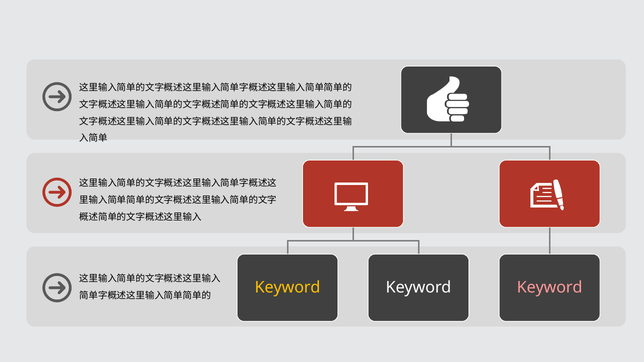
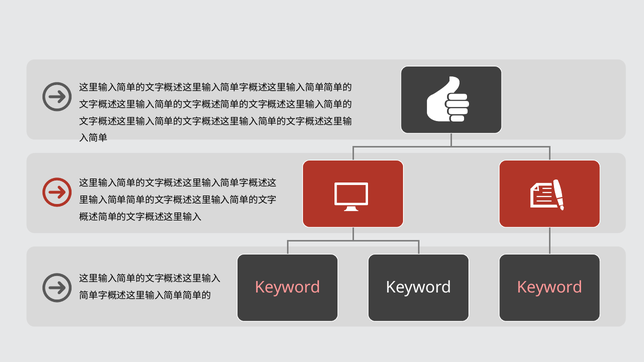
Keyword at (288, 288) colour: yellow -> pink
